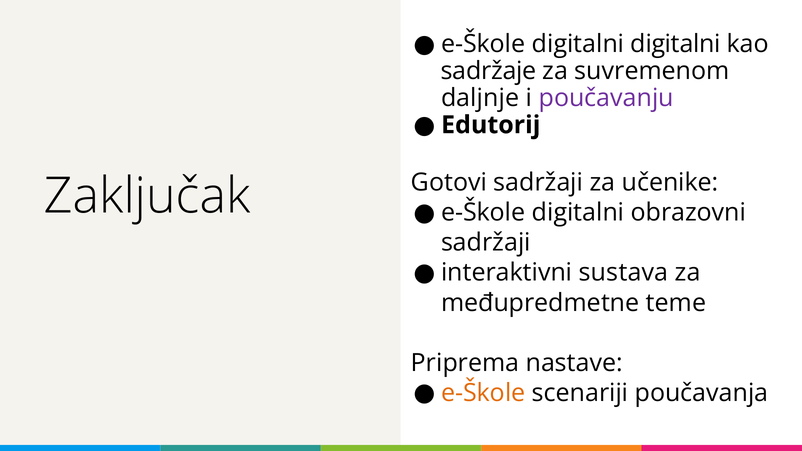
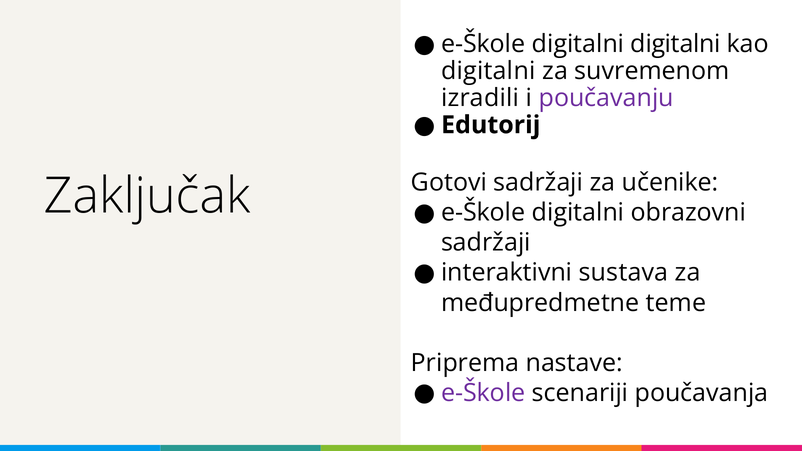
sadržaje at (489, 71): sadržaje -> digitalni
daljnje: daljnje -> izradili
e-Škole at (483, 393) colour: orange -> purple
